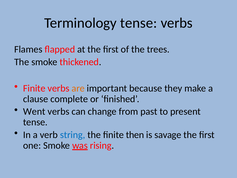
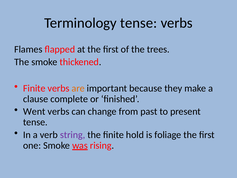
string colour: blue -> purple
then: then -> hold
savage: savage -> foliage
